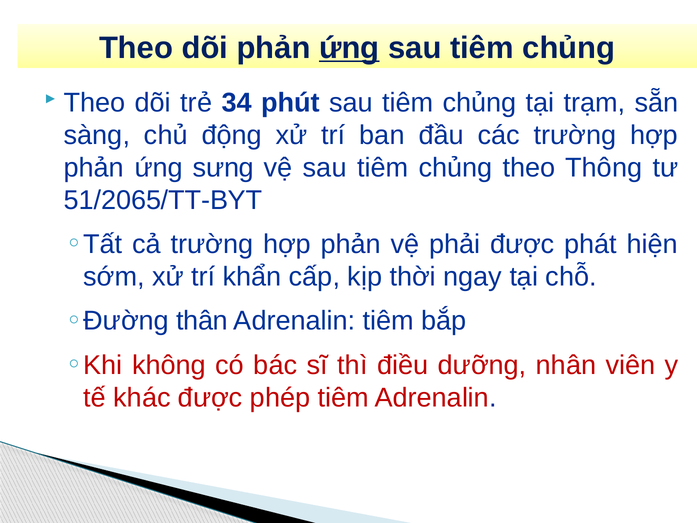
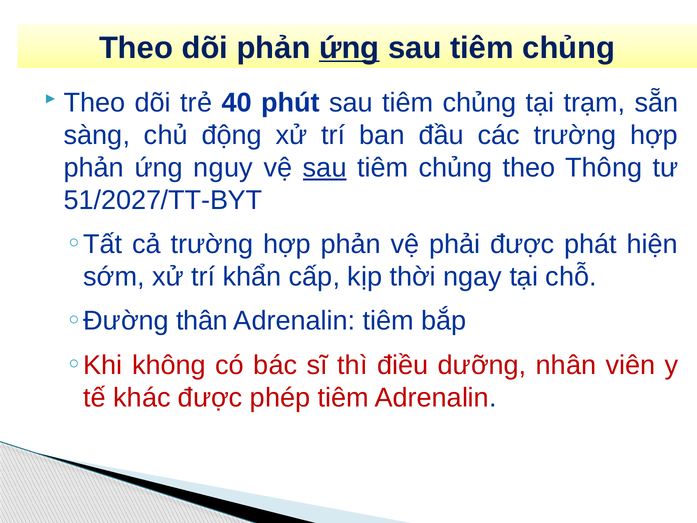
34: 34 -> 40
sưng: sưng -> nguy
sau at (325, 168) underline: none -> present
51/2065/TT-BYT: 51/2065/TT-BYT -> 51/2027/TT-BYT
